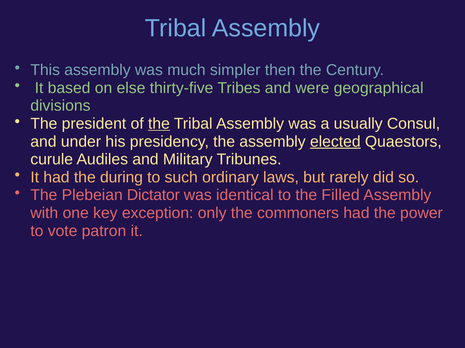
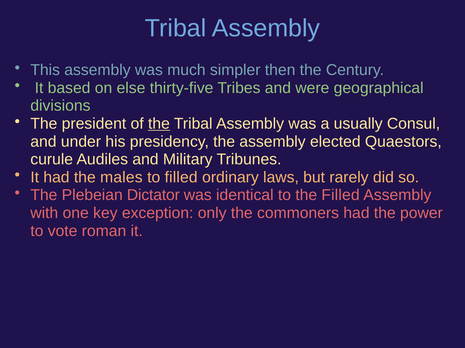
elected underline: present -> none
during: during -> males
to such: such -> filled
patron: patron -> roman
